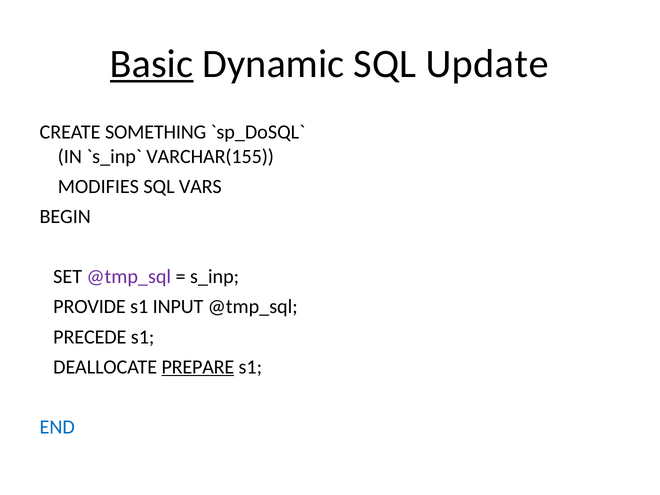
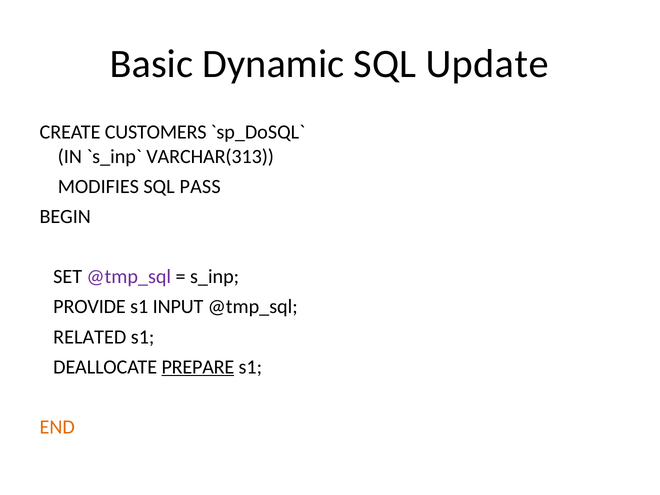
Basic underline: present -> none
SOMETHING: SOMETHING -> CUSTOMERS
VARCHAR(155: VARCHAR(155 -> VARCHAR(313
VARS: VARS -> PASS
PRECEDE: PRECEDE -> RELATED
END colour: blue -> orange
